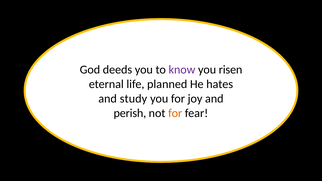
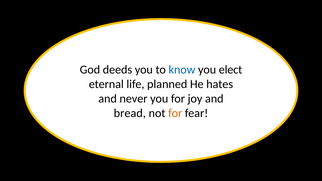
know colour: purple -> blue
risen: risen -> elect
study: study -> never
perish: perish -> bread
